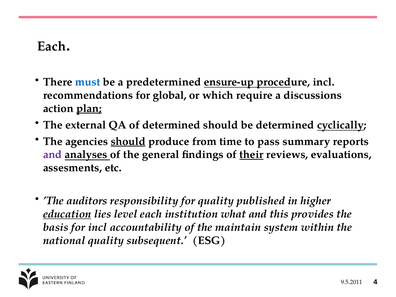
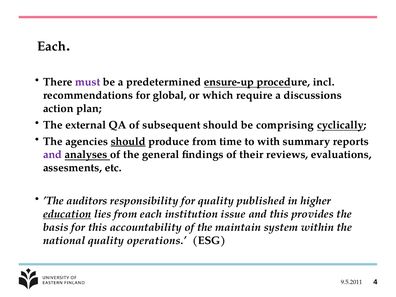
must colour: blue -> purple
plan underline: present -> none
of determined: determined -> subsequent
be determined: determined -> comprising
pass: pass -> with
their underline: present -> none
lies level: level -> from
what: what -> issue
for incl: incl -> this
subsequent: subsequent -> operations
